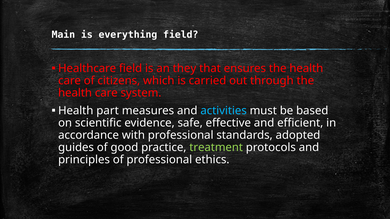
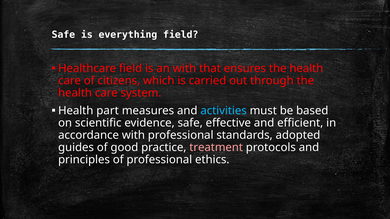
Main at (63, 35): Main -> Safe
an they: they -> with
treatment colour: light green -> pink
